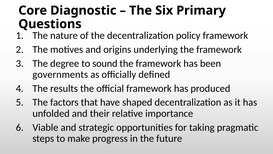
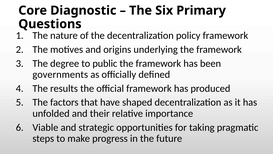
sound: sound -> public
